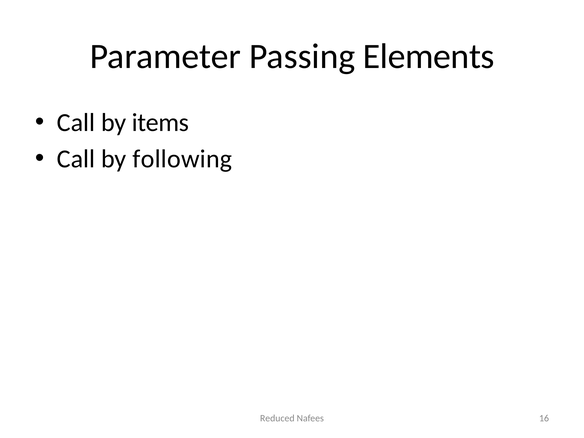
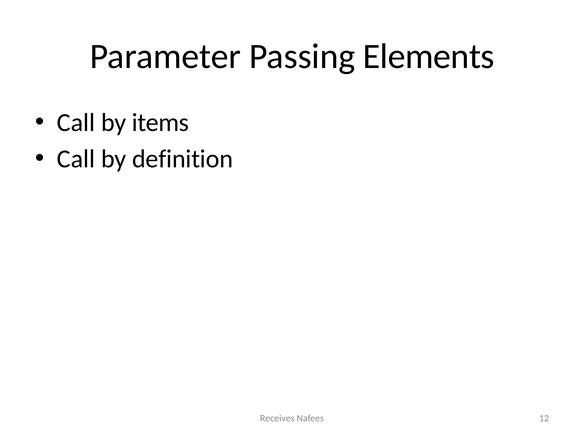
following: following -> definition
Reduced: Reduced -> Receives
16: 16 -> 12
